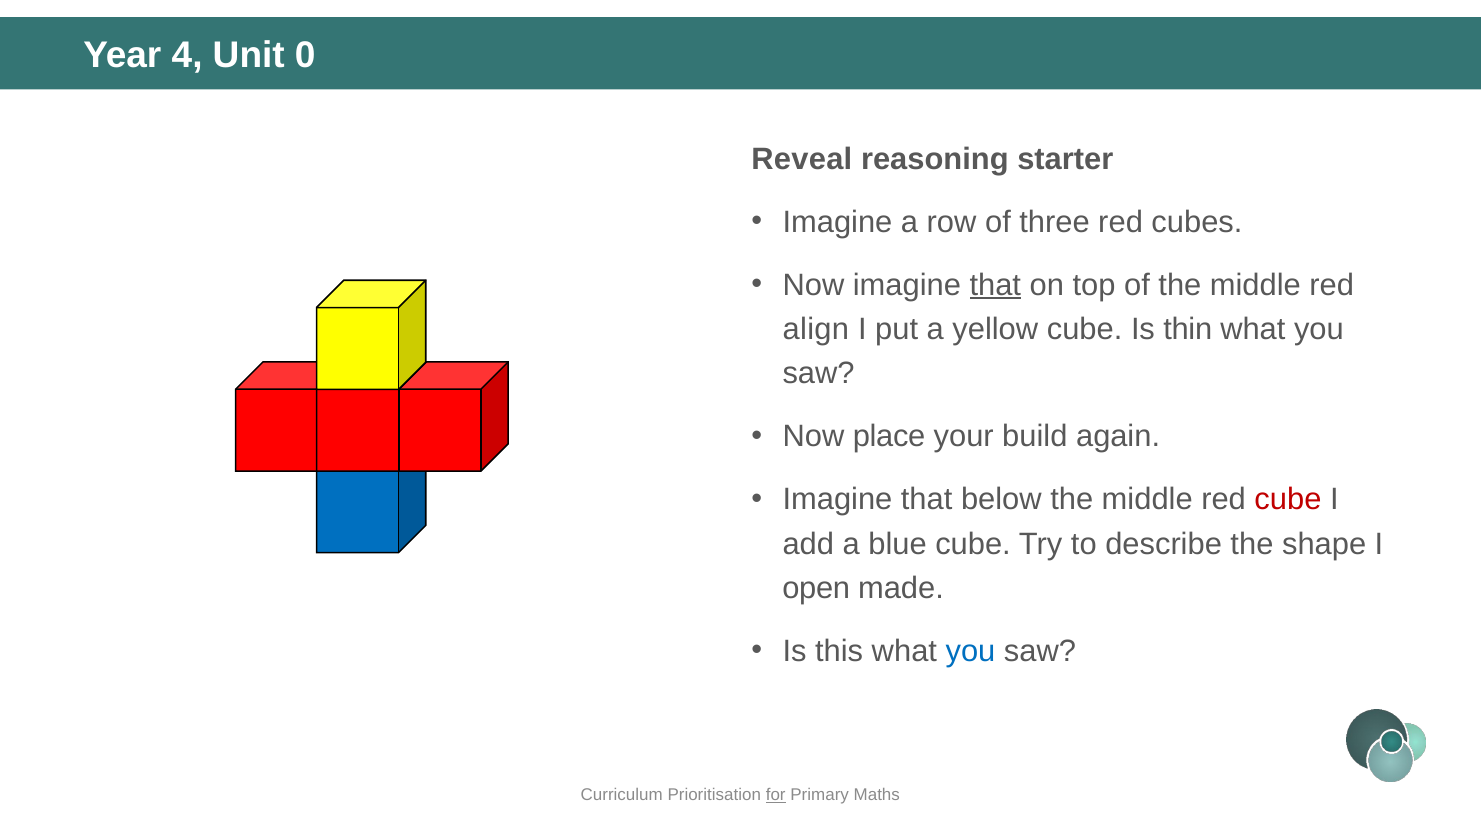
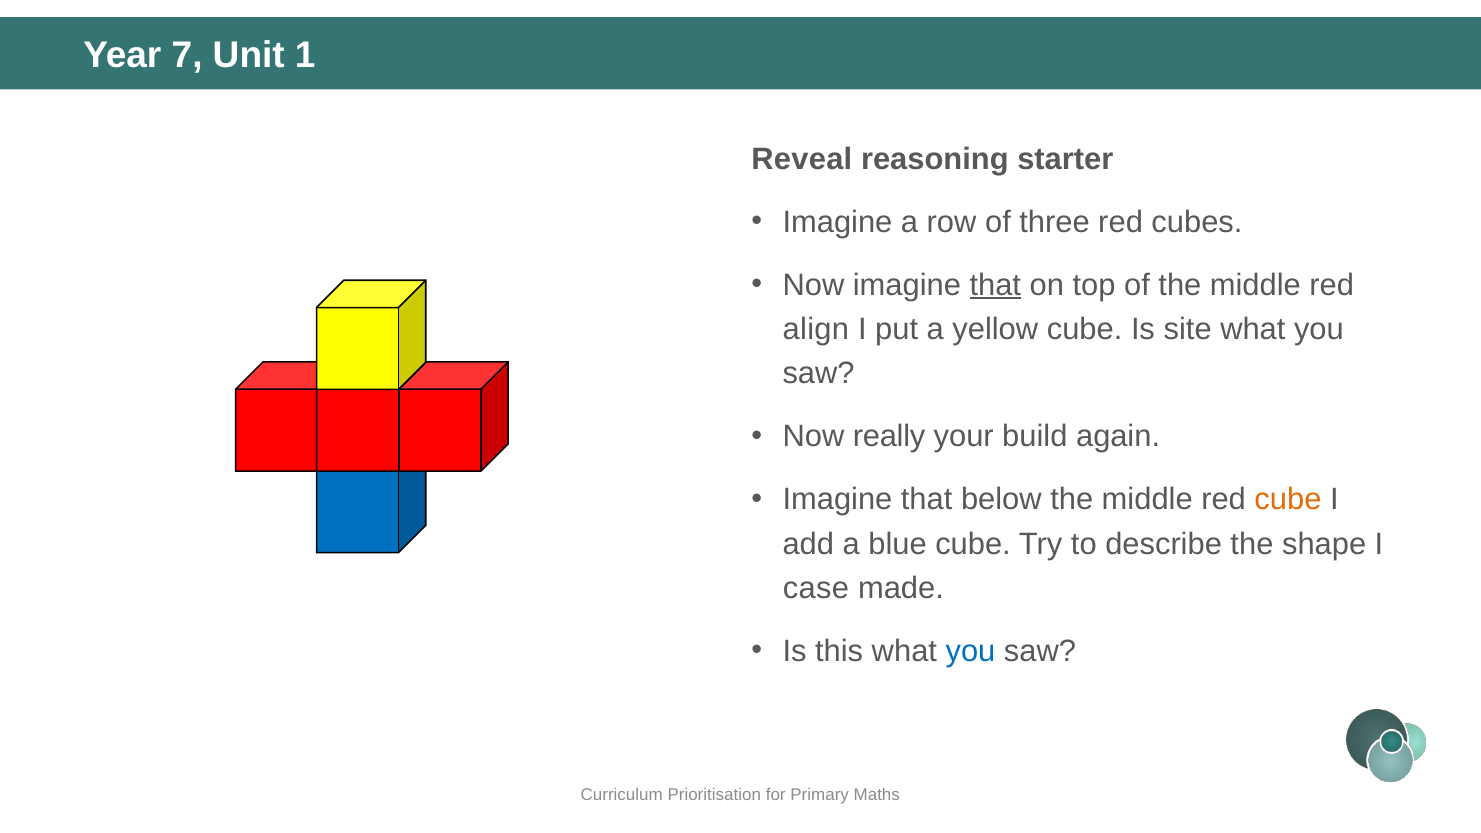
4: 4 -> 7
0: 0 -> 1
thin: thin -> site
place: place -> really
cube at (1288, 500) colour: red -> orange
open: open -> case
for underline: present -> none
